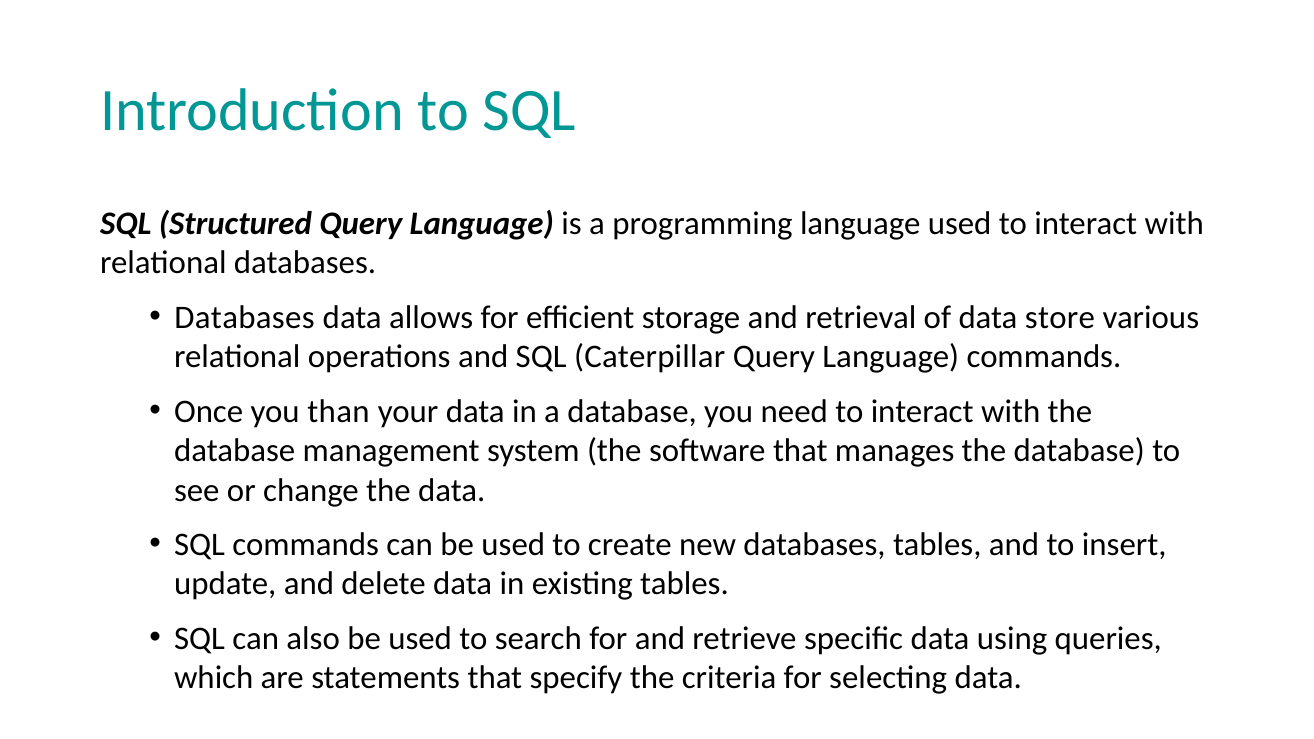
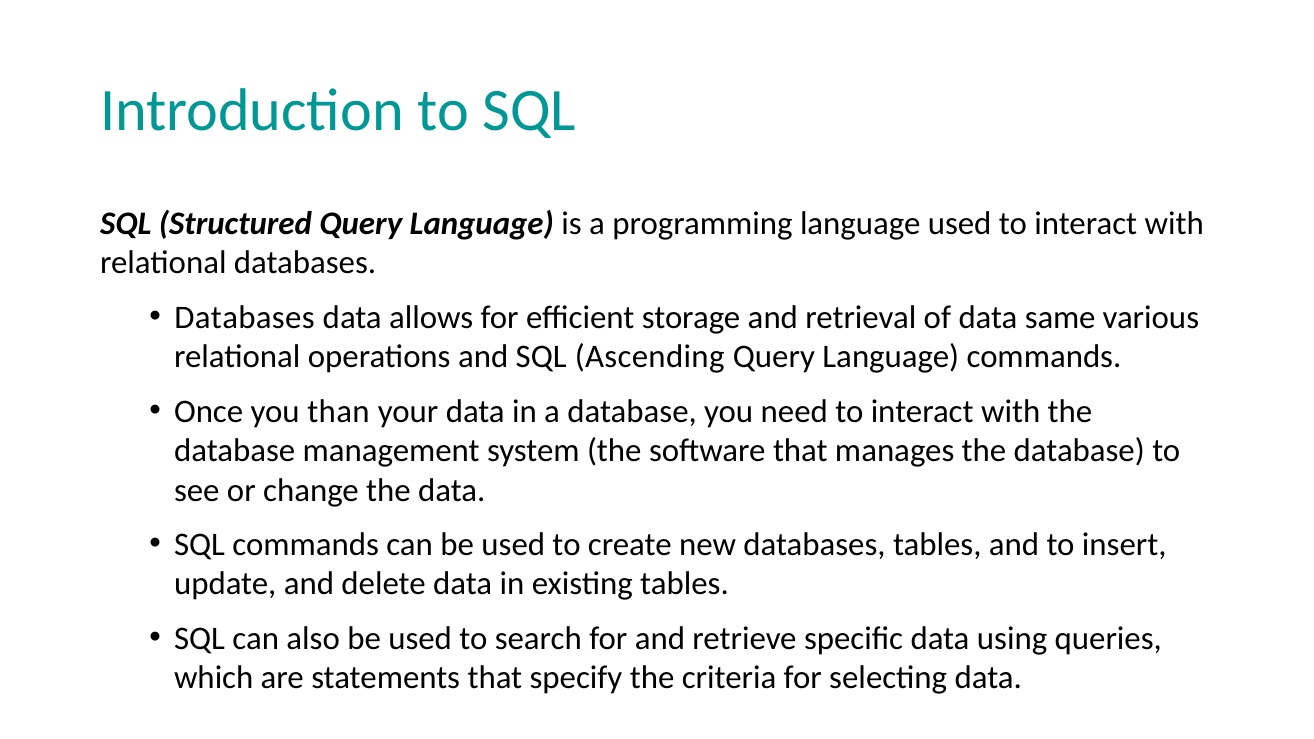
store: store -> same
Caterpillar: Caterpillar -> Ascending
